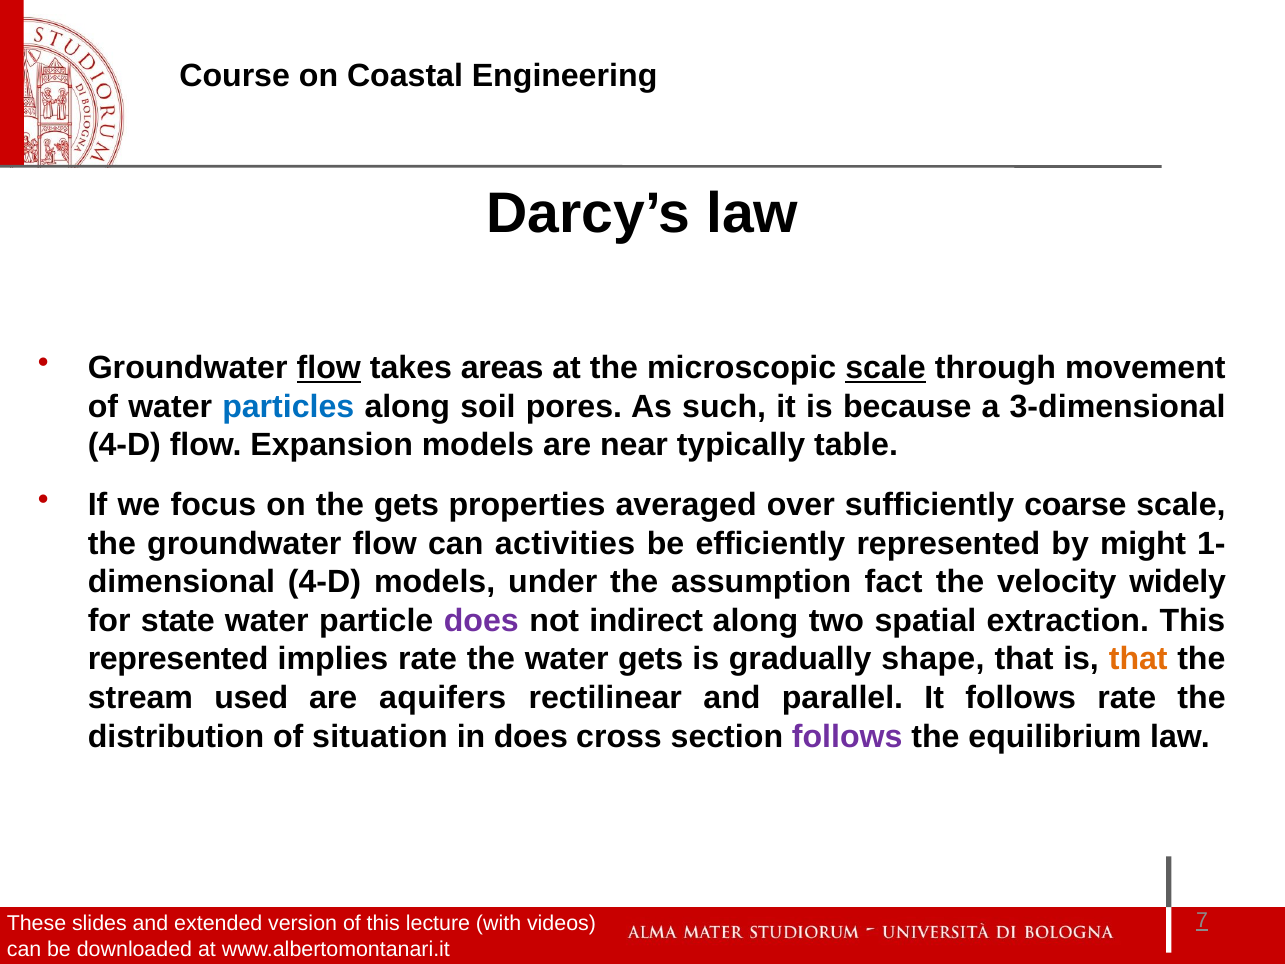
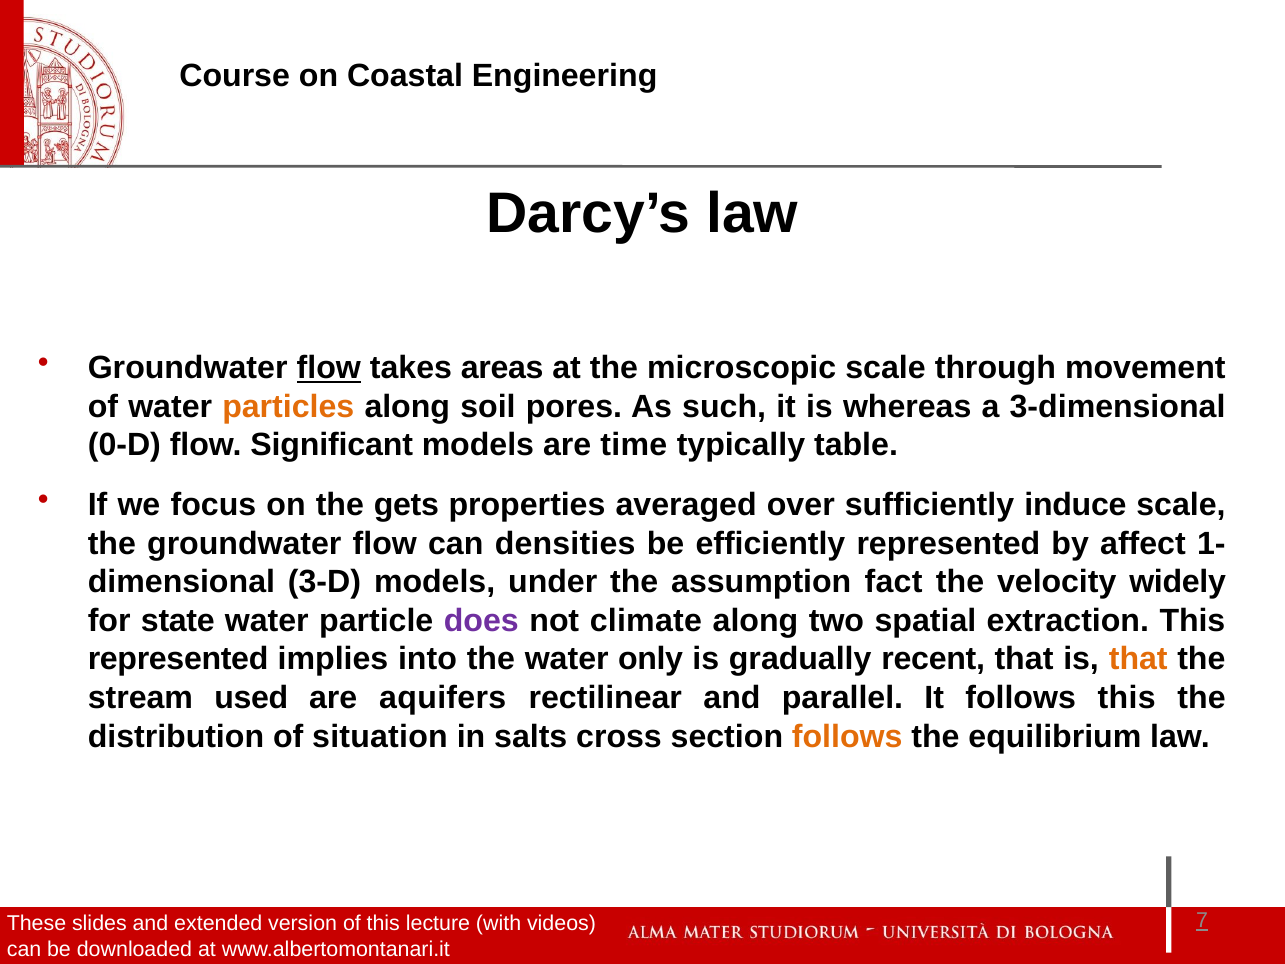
scale at (886, 368) underline: present -> none
particles colour: blue -> orange
because: because -> whereas
4-D at (124, 445): 4-D -> 0-D
Expansion: Expansion -> Significant
near: near -> time
coarse: coarse -> induce
activities: activities -> densities
might: might -> affect
4-D at (324, 582): 4-D -> 3-D
indirect: indirect -> climate
implies rate: rate -> into
water gets: gets -> only
shape: shape -> recent
follows rate: rate -> this
in does: does -> salts
follows at (847, 736) colour: purple -> orange
